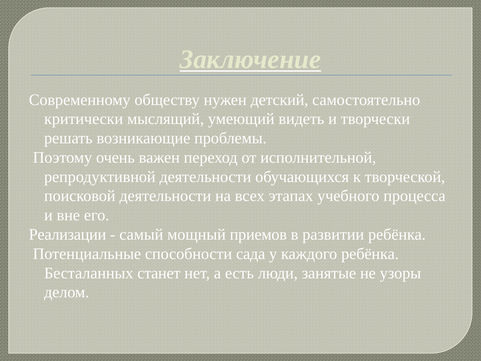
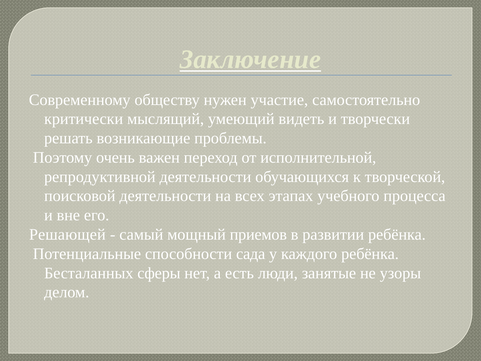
детский: детский -> участие
Реализации: Реализации -> Решающей
станет: станет -> сферы
